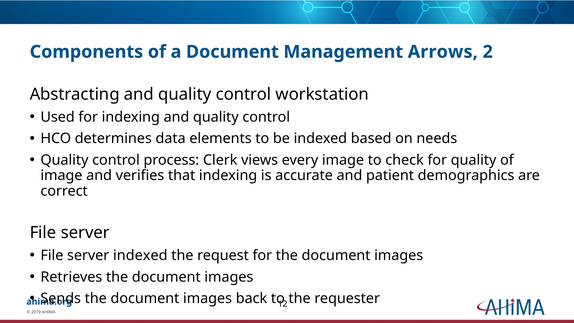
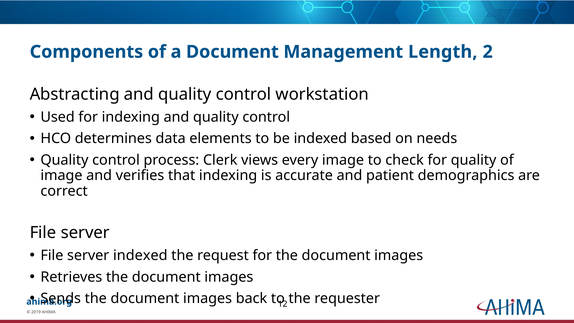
Arrows: Arrows -> Length
